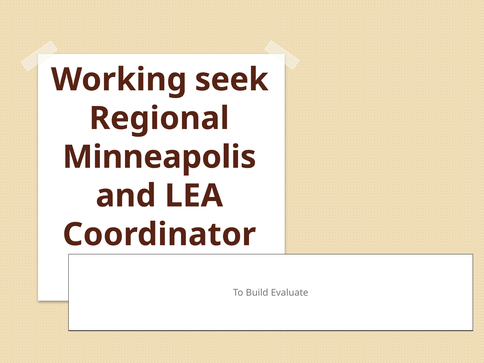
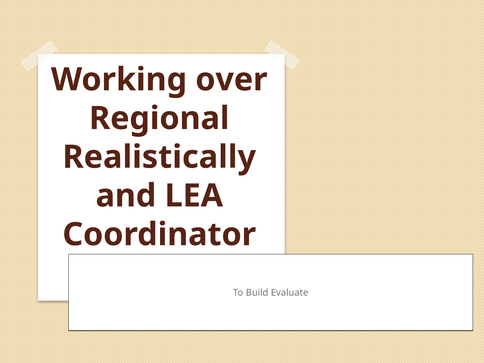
seek: seek -> over
Minneapolis: Minneapolis -> Realistically
